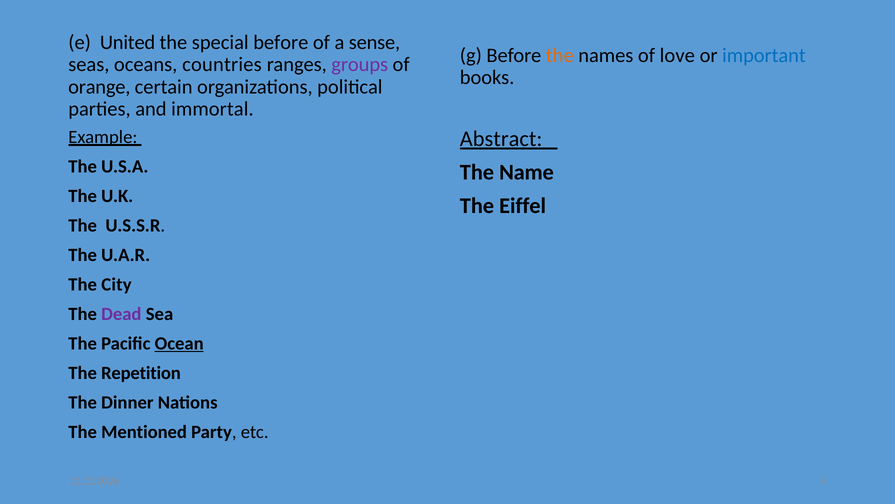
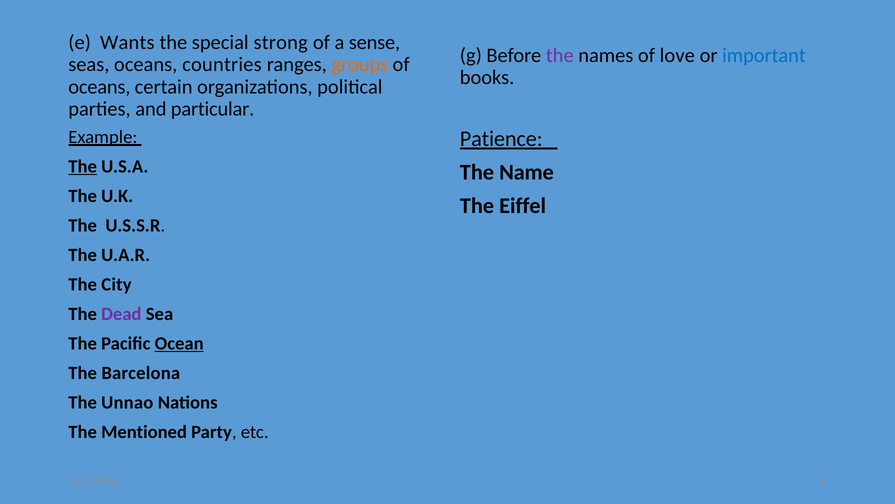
United: United -> Wants
special before: before -> strong
the at (560, 55) colour: orange -> purple
groups colour: purple -> orange
orange at (99, 87): orange -> oceans
immortal: immortal -> particular
Abstract: Abstract -> Patience
The at (83, 166) underline: none -> present
Repetition: Repetition -> Barcelona
Dinner: Dinner -> Unnao
